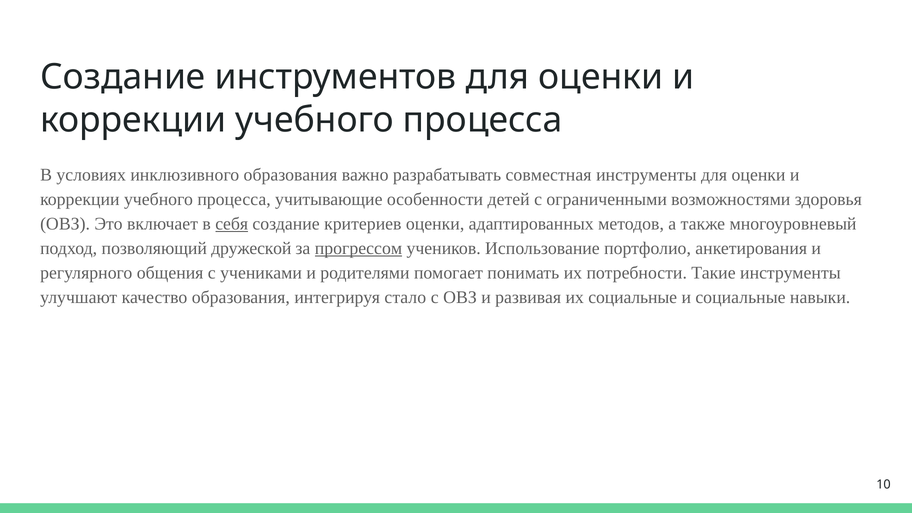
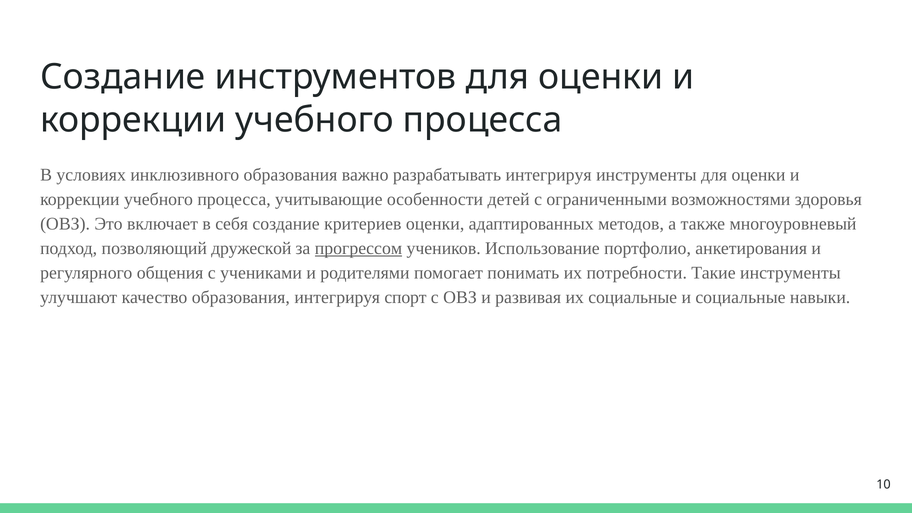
разрабатывать совместная: совместная -> интегрируя
себя underline: present -> none
стало: стало -> спорт
